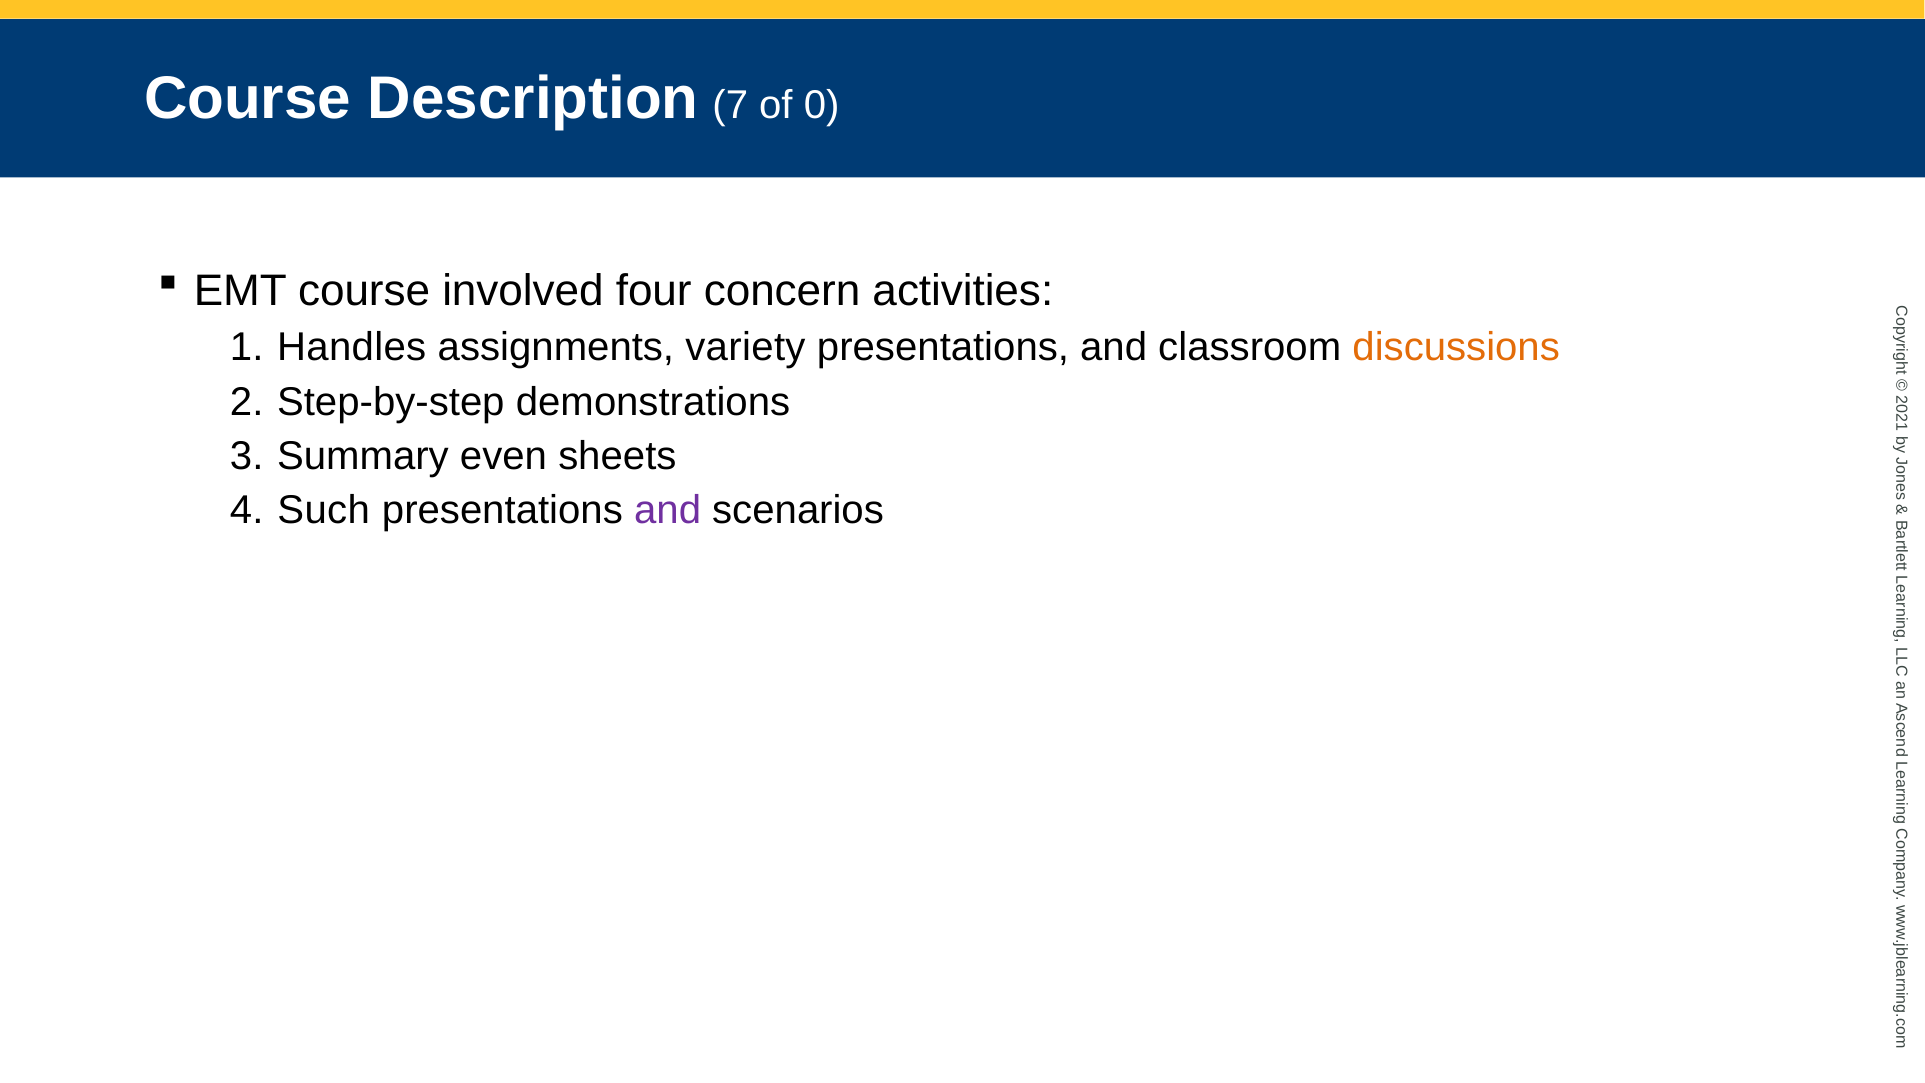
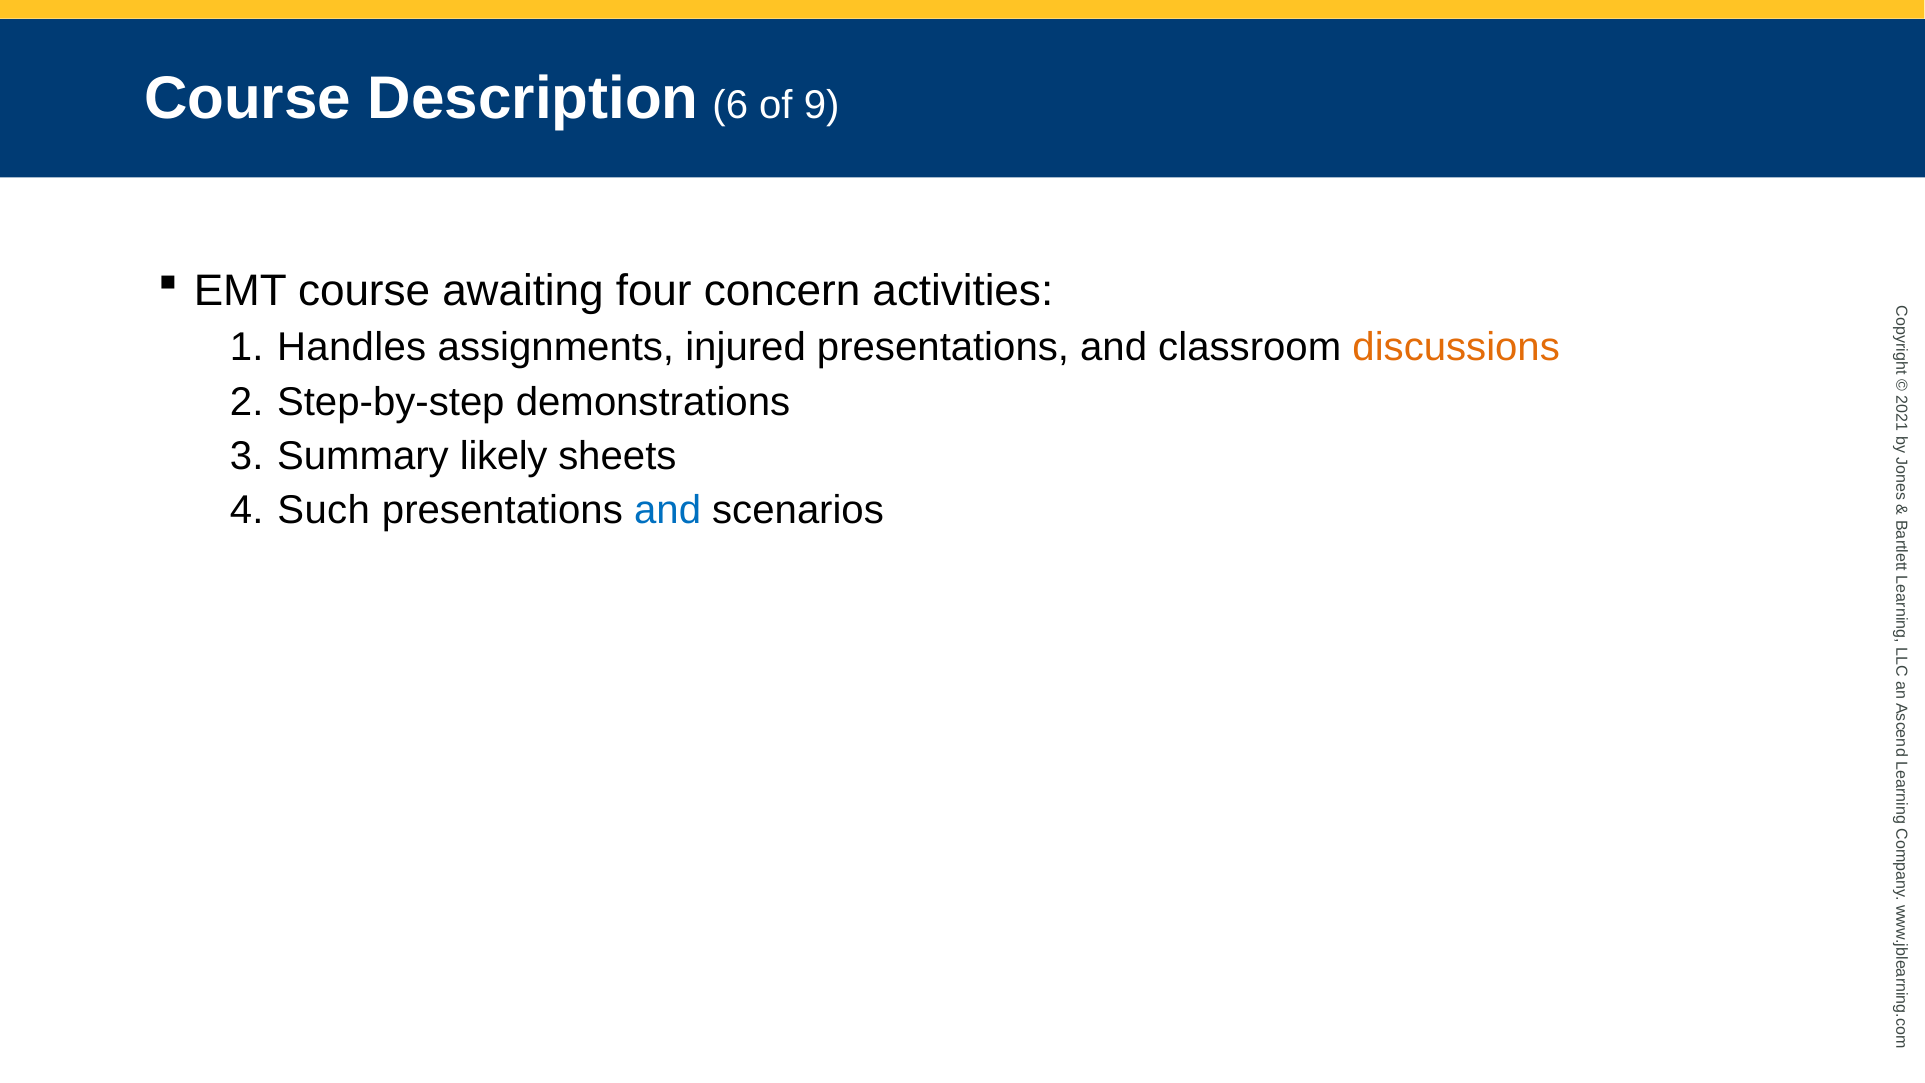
7: 7 -> 6
of 0: 0 -> 9
involved: involved -> awaiting
variety: variety -> injured
even: even -> likely
and at (668, 510) colour: purple -> blue
